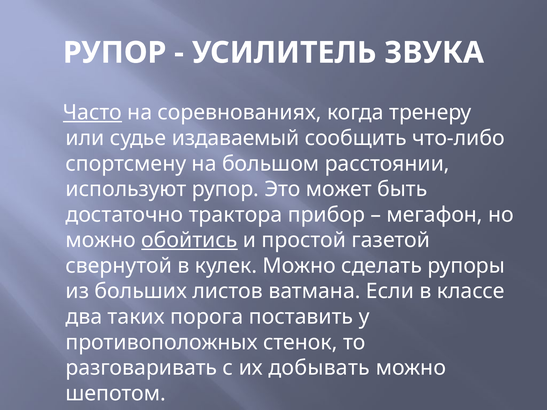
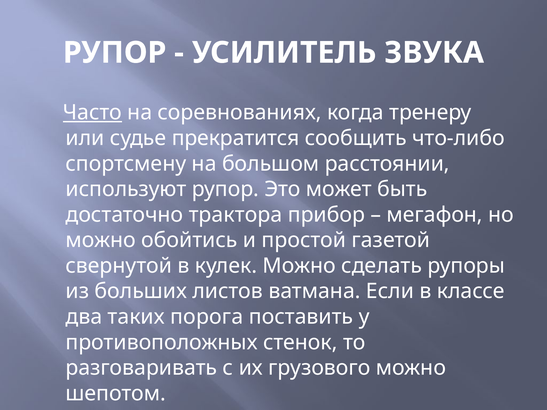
издаваемый: издаваемый -> прекратится
обойтись underline: present -> none
добывать: добывать -> грузового
